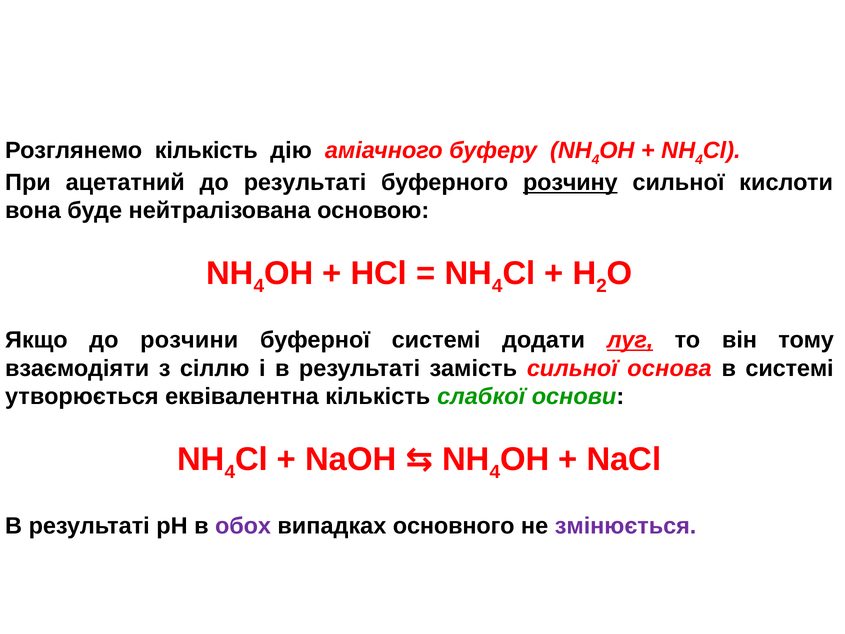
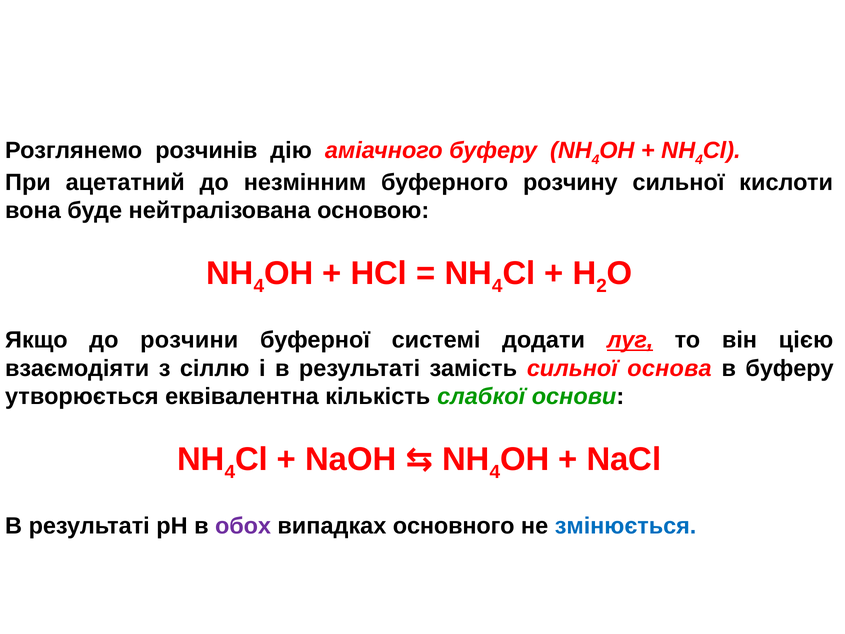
Розглянемо кількість: кількість -> розчинів
до результаті: результаті -> незмінним
розчину underline: present -> none
тому: тому -> цією
в системі: системі -> буферу
змінюється colour: purple -> blue
